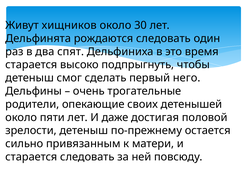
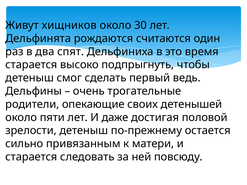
рождаются следовать: следовать -> считаются
него: него -> ведь
